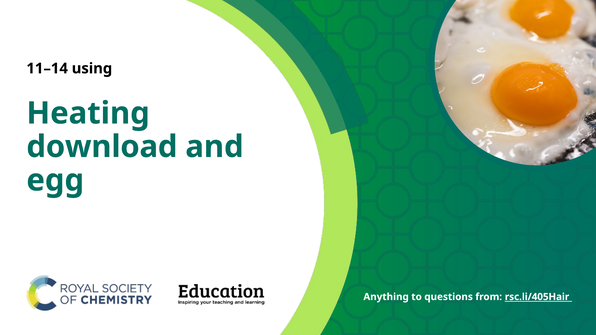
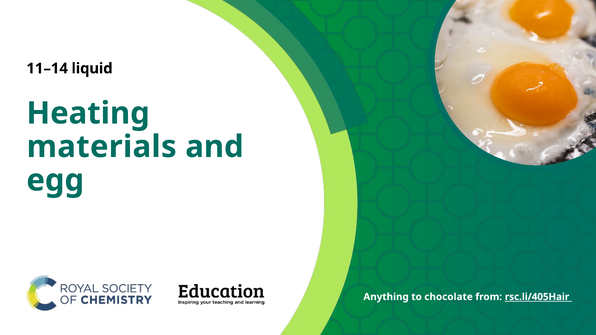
using: using -> liquid
download: download -> materials
questions: questions -> chocolate
